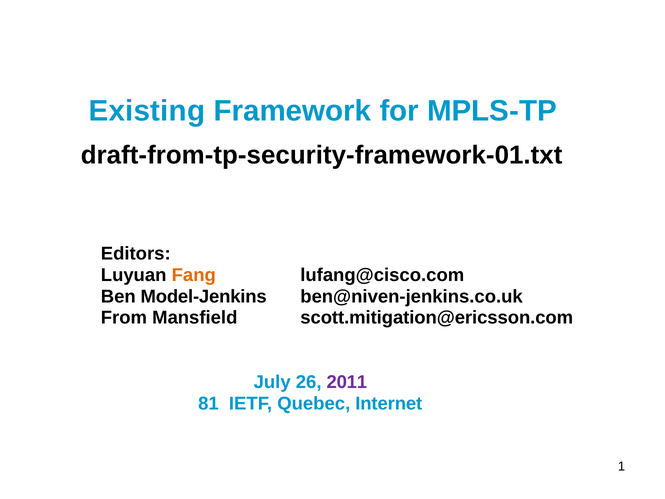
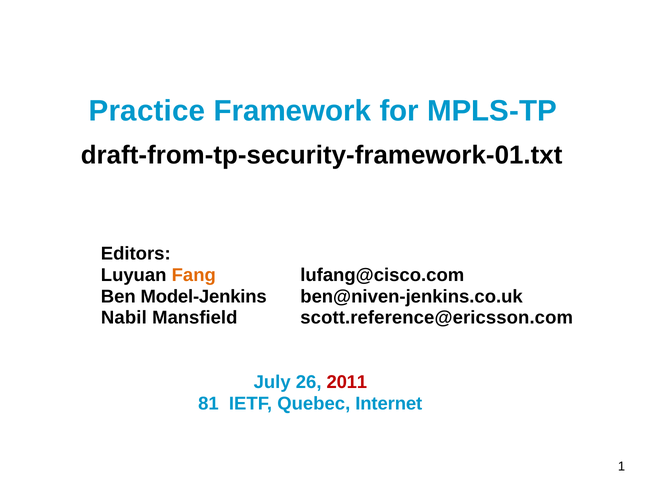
Existing: Existing -> Practice
From: From -> Nabil
scott.mitigation@ericsson.com: scott.mitigation@ericsson.com -> scott.reference@ericsson.com
2011 colour: purple -> red
